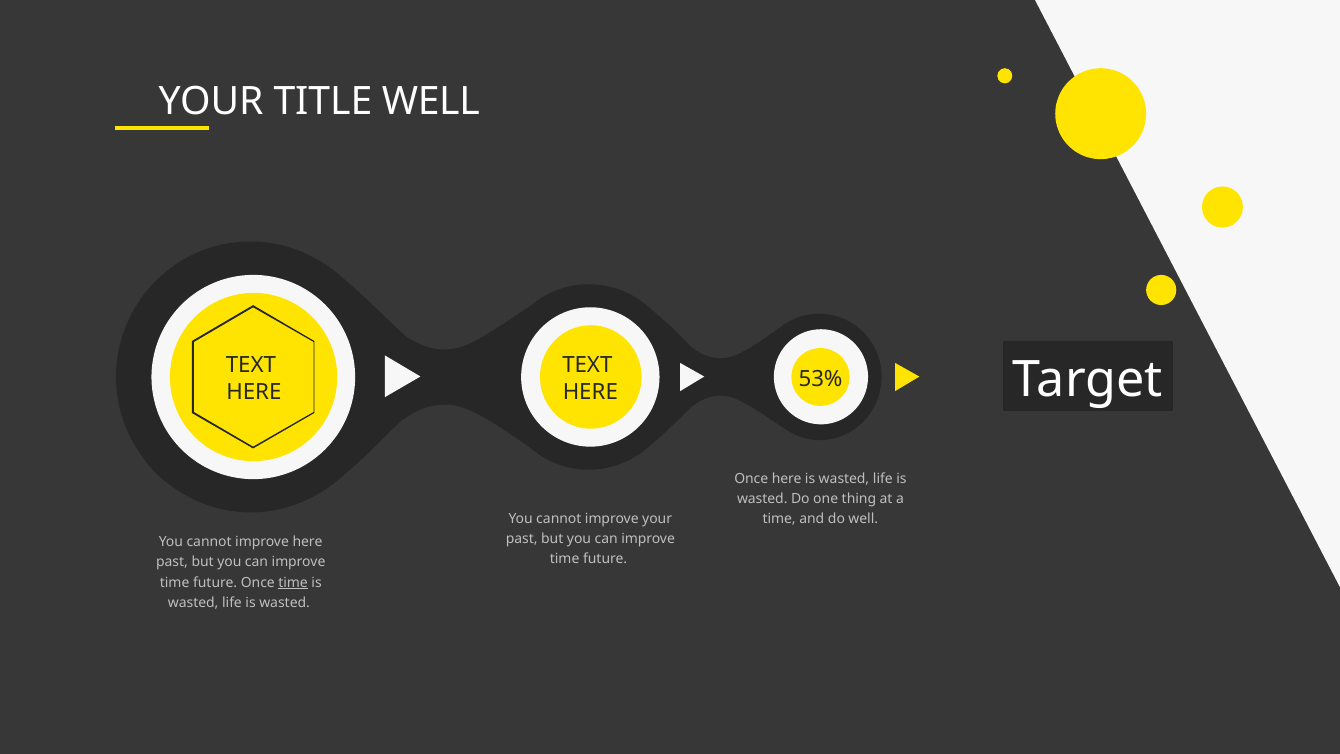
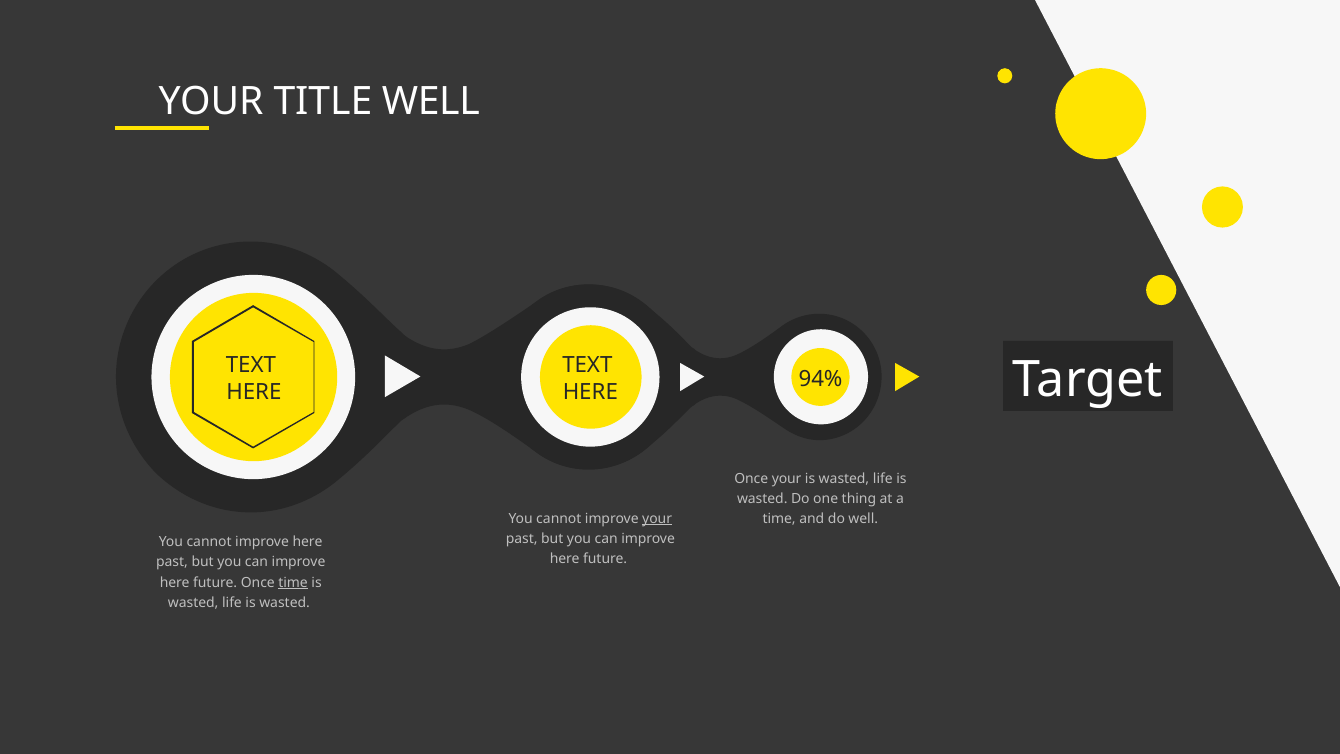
53%: 53% -> 94%
Once here: here -> your
your at (657, 518) underline: none -> present
time at (565, 559): time -> here
time at (175, 582): time -> here
